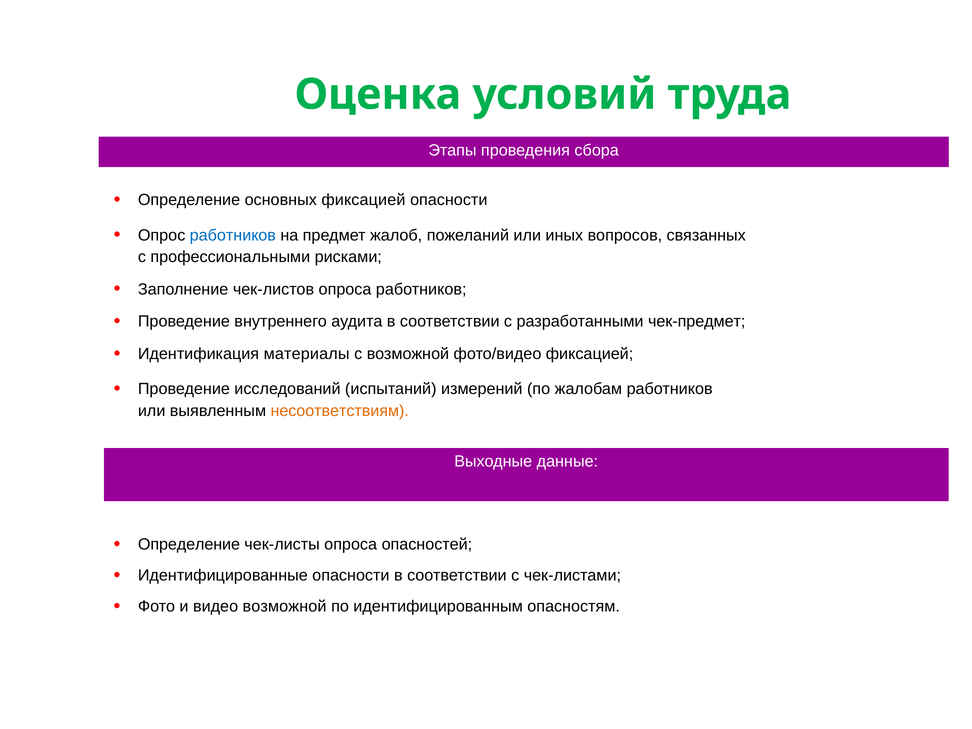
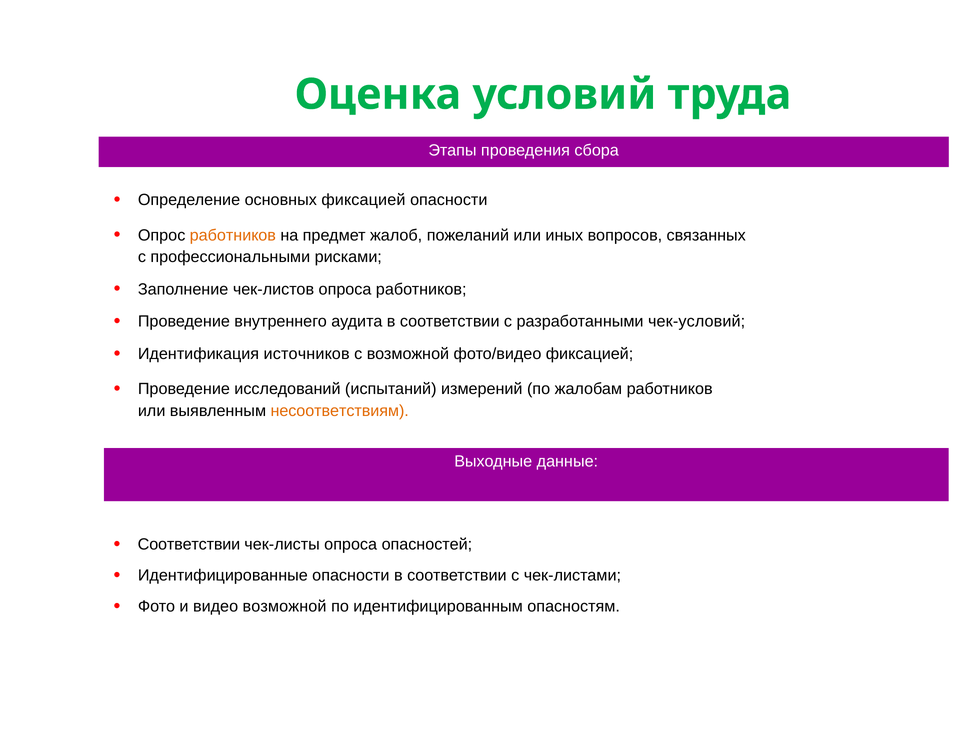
работников at (233, 235) colour: blue -> orange
чек-предмет: чек-предмет -> чек-условий
материалы: материалы -> источников
Определение at (189, 544): Определение -> Соответствии
